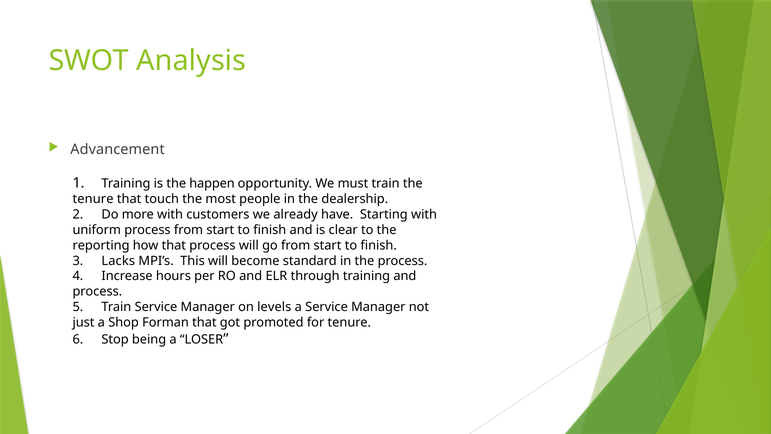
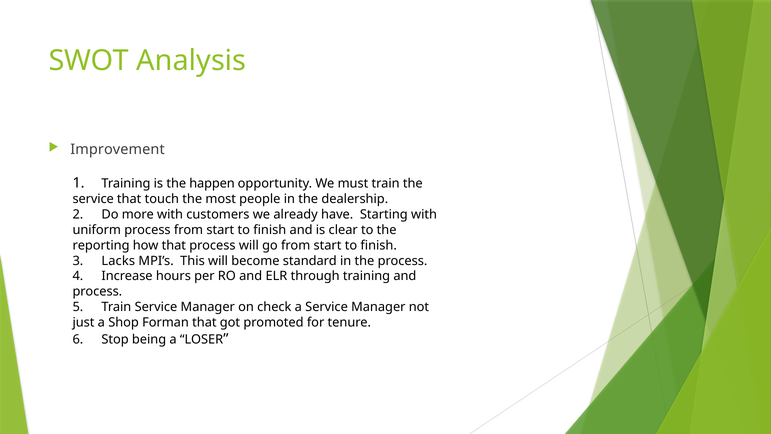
Advancement: Advancement -> Improvement
tenure at (93, 199): tenure -> service
levels: levels -> check
